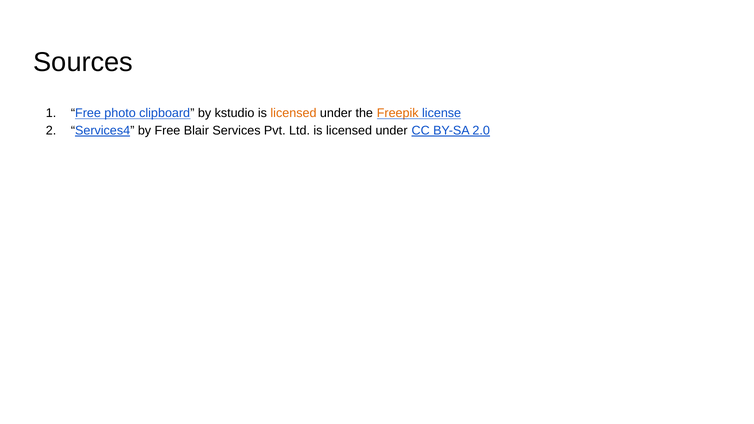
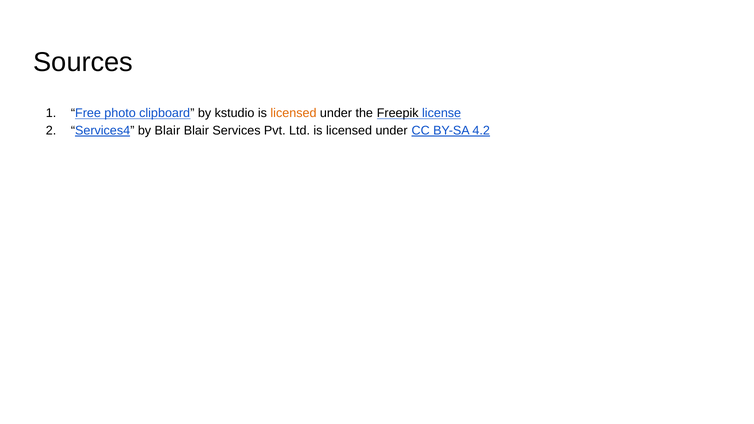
Freepik colour: orange -> black
by Free: Free -> Blair
2.0: 2.0 -> 4.2
